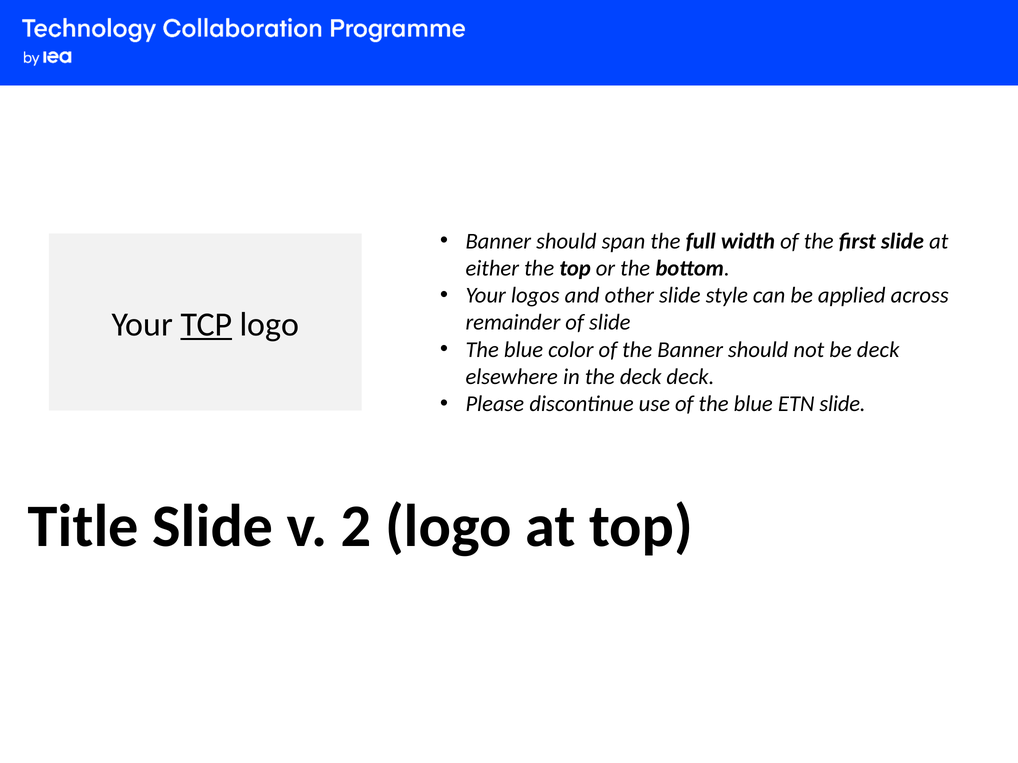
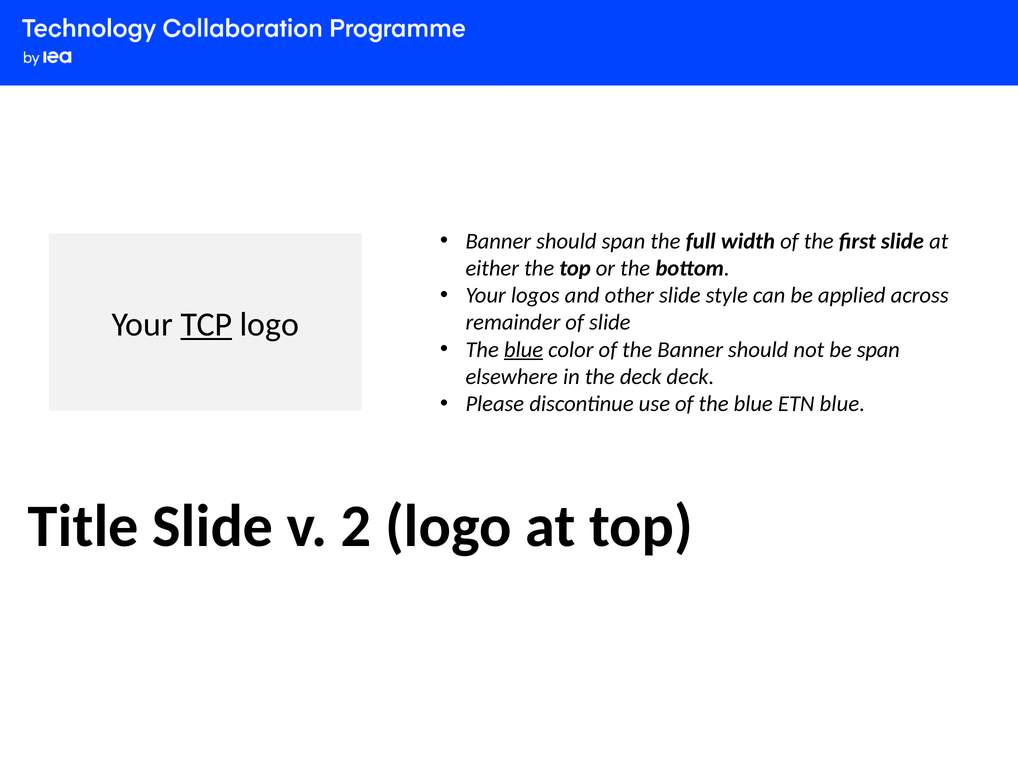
blue at (524, 350) underline: none -> present
be deck: deck -> span
ETN slide: slide -> blue
